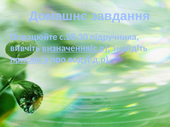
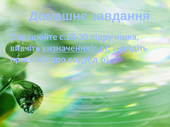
прислів’я underline: present -> none
